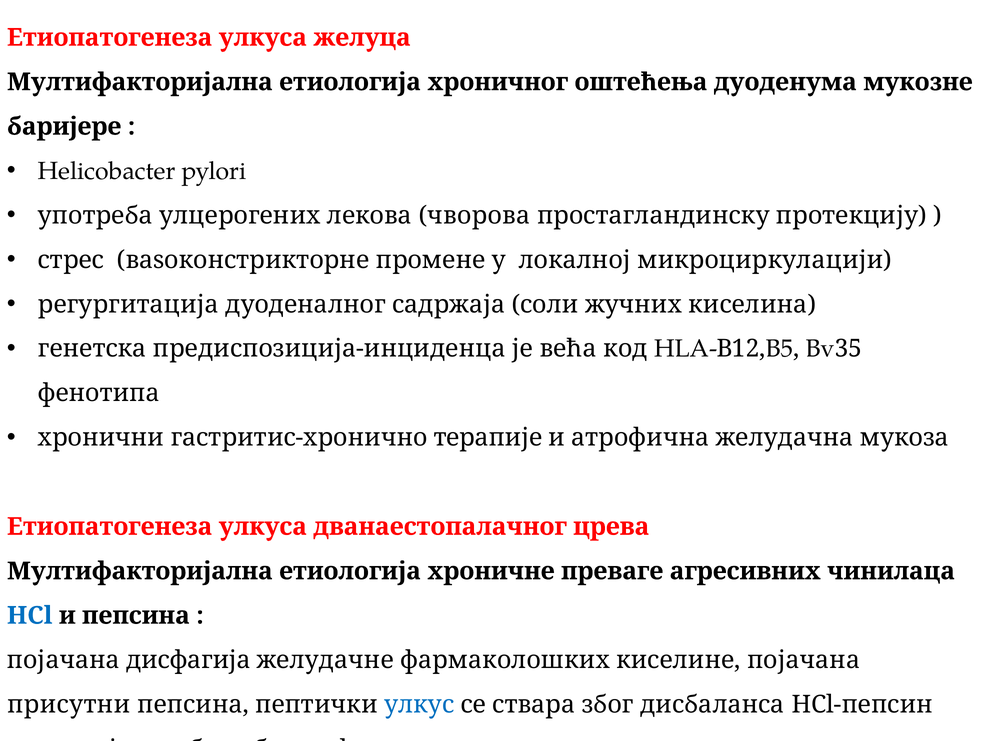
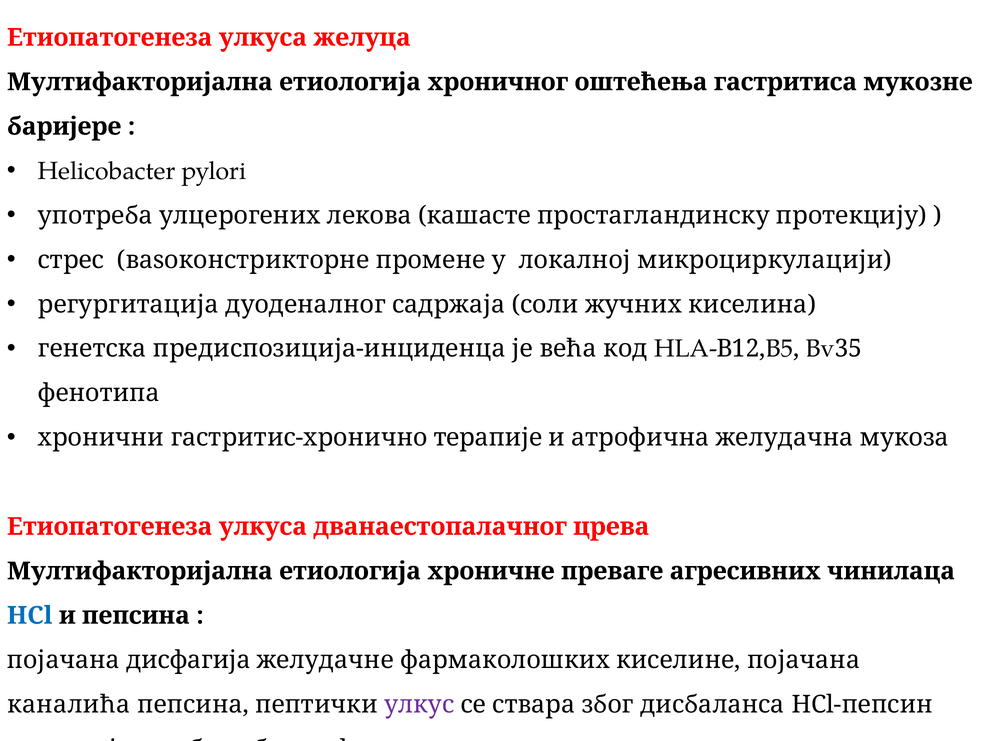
дуоденума: дуоденума -> гастритиса
чворова: чворова -> кашасте
присутни: присутни -> каналића
улкус colour: blue -> purple
